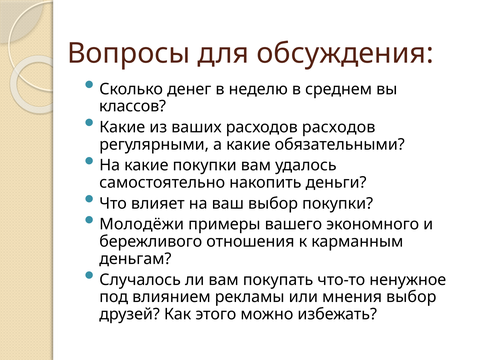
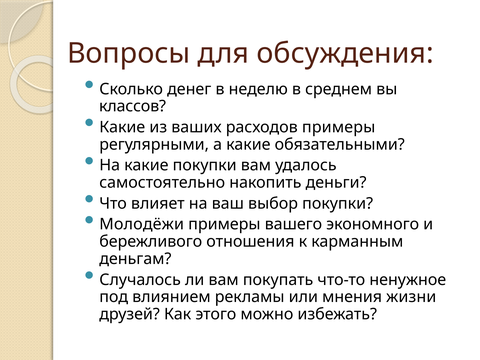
расходов расходов: расходов -> примеры
мнения выбор: выбор -> жизни
